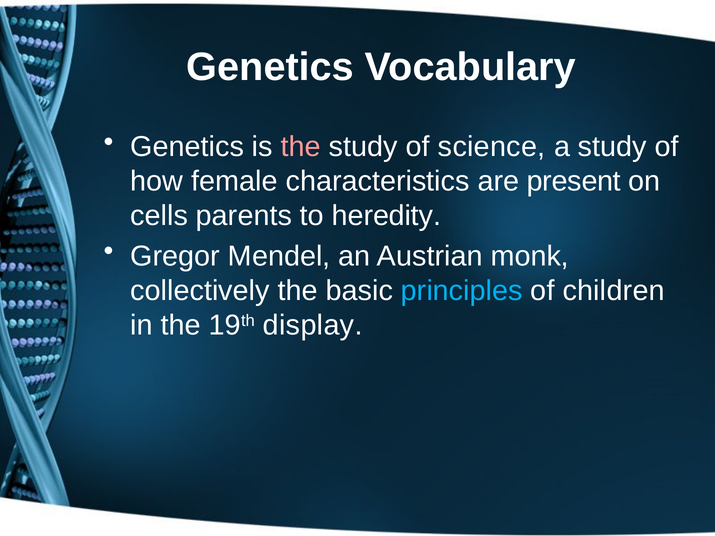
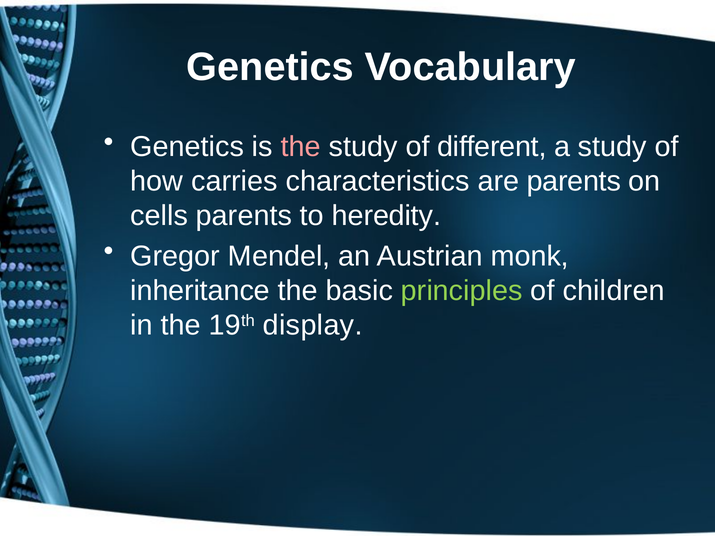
science: science -> different
female: female -> carries
are present: present -> parents
collectively: collectively -> inheritance
principles colour: light blue -> light green
